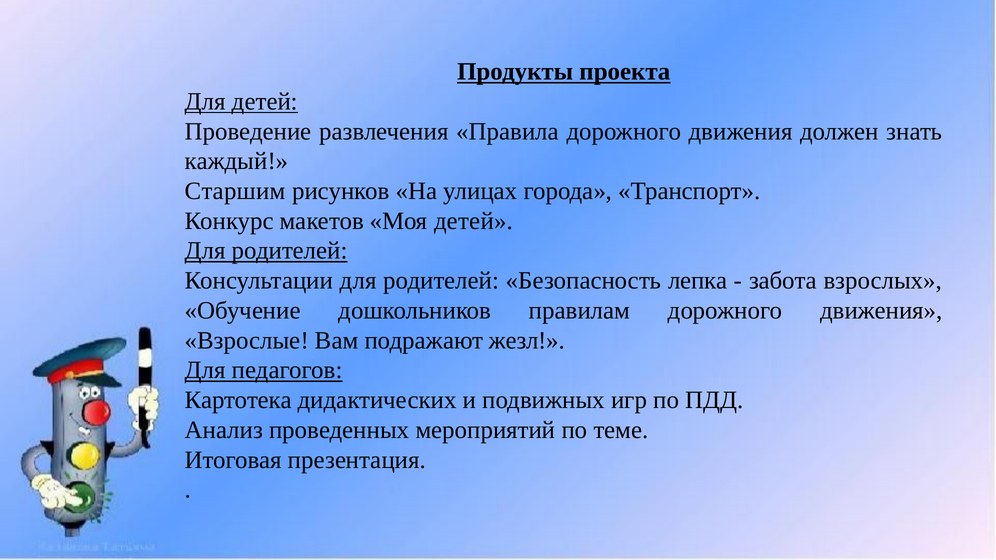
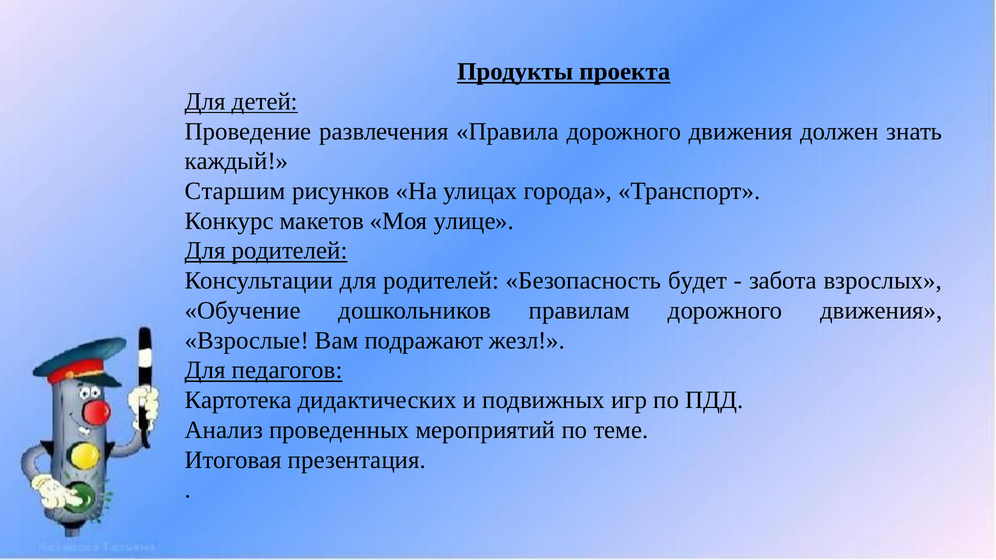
Моя детей: детей -> улице
лепка: лепка -> будет
